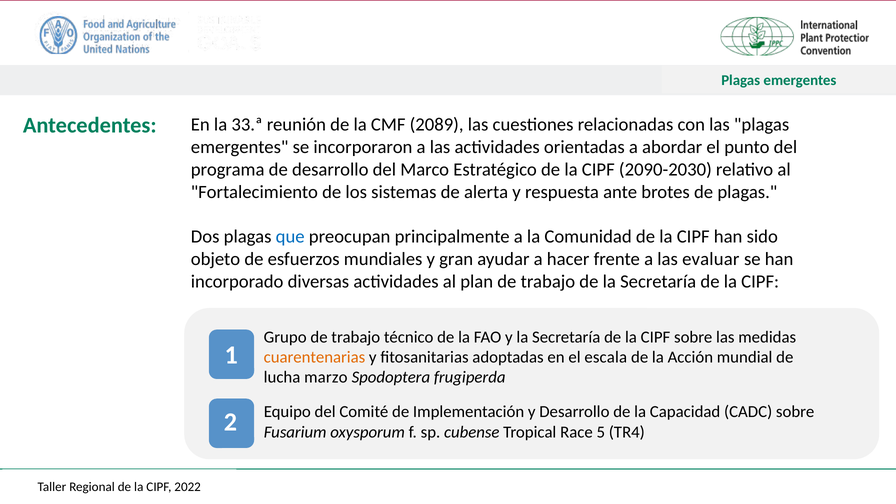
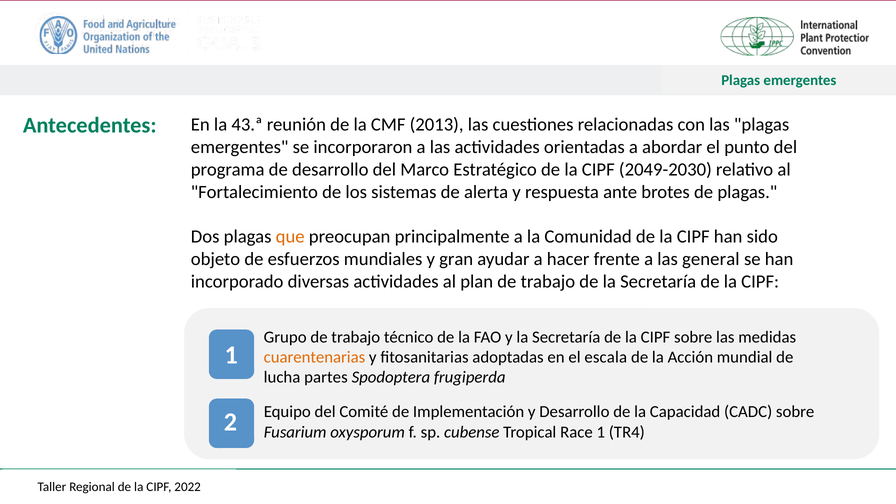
33.ª: 33.ª -> 43.ª
2089: 2089 -> 2013
2090-2030: 2090-2030 -> 2049-2030
que colour: blue -> orange
evaluar: evaluar -> general
marzo: marzo -> partes
Race 5: 5 -> 1
